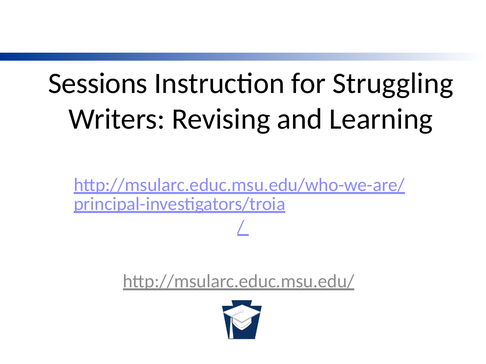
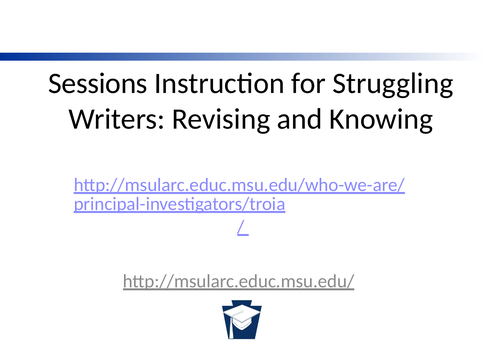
Learning: Learning -> Knowing
